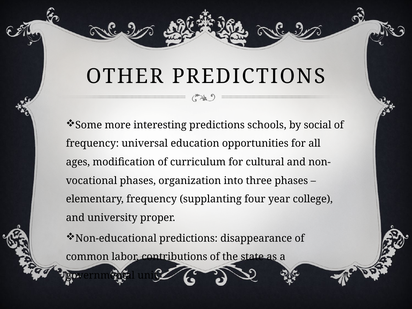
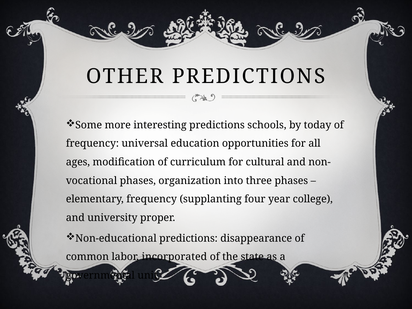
social: social -> today
contributions: contributions -> incorporated
